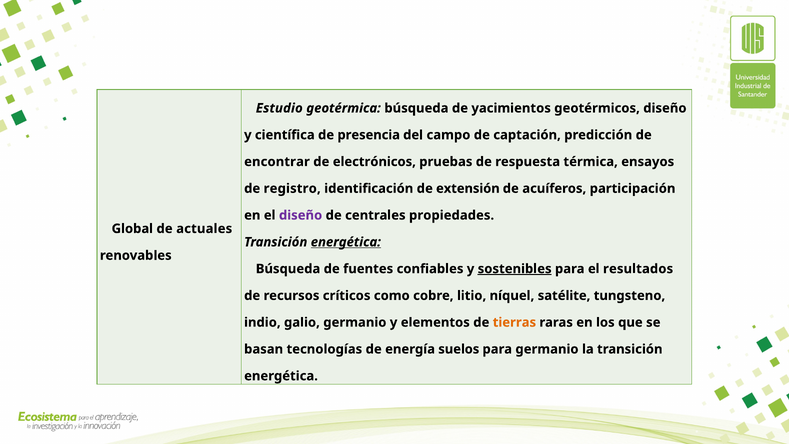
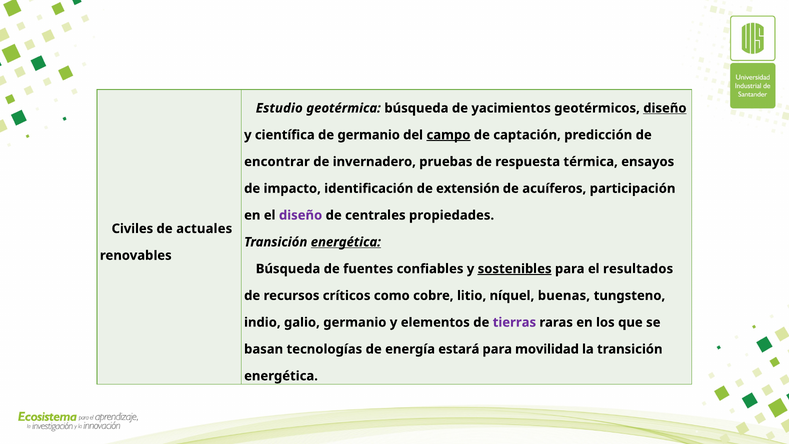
diseño at (665, 108) underline: none -> present
de presencia: presencia -> germanio
campo underline: none -> present
electrónicos: electrónicos -> invernadero
registro: registro -> impacto
Global: Global -> Civiles
satélite: satélite -> buenas
tierras colour: orange -> purple
suelos: suelos -> estará
para germanio: germanio -> movilidad
